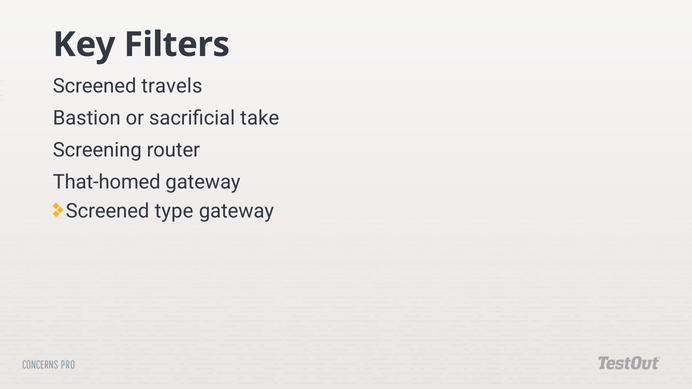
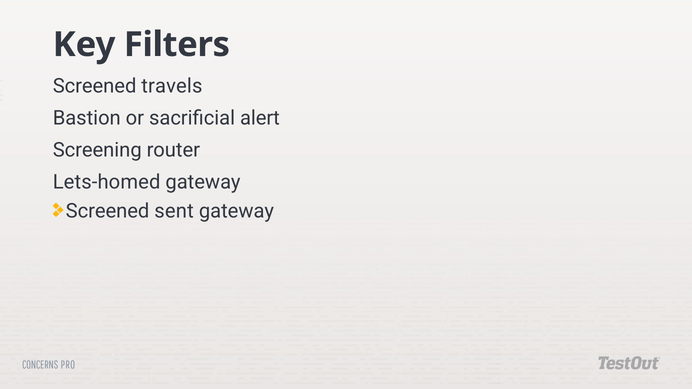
take: take -> alert
That-homed: That-homed -> Lets-homed
type: type -> sent
